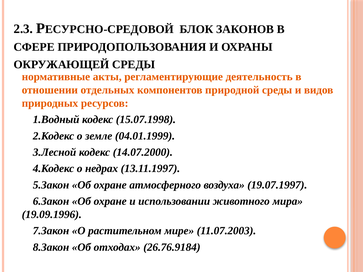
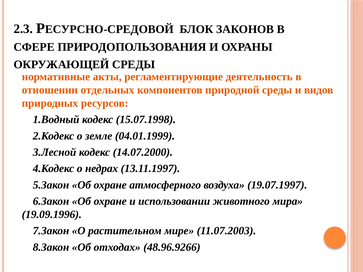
26.76.9184: 26.76.9184 -> 48.96.9266
